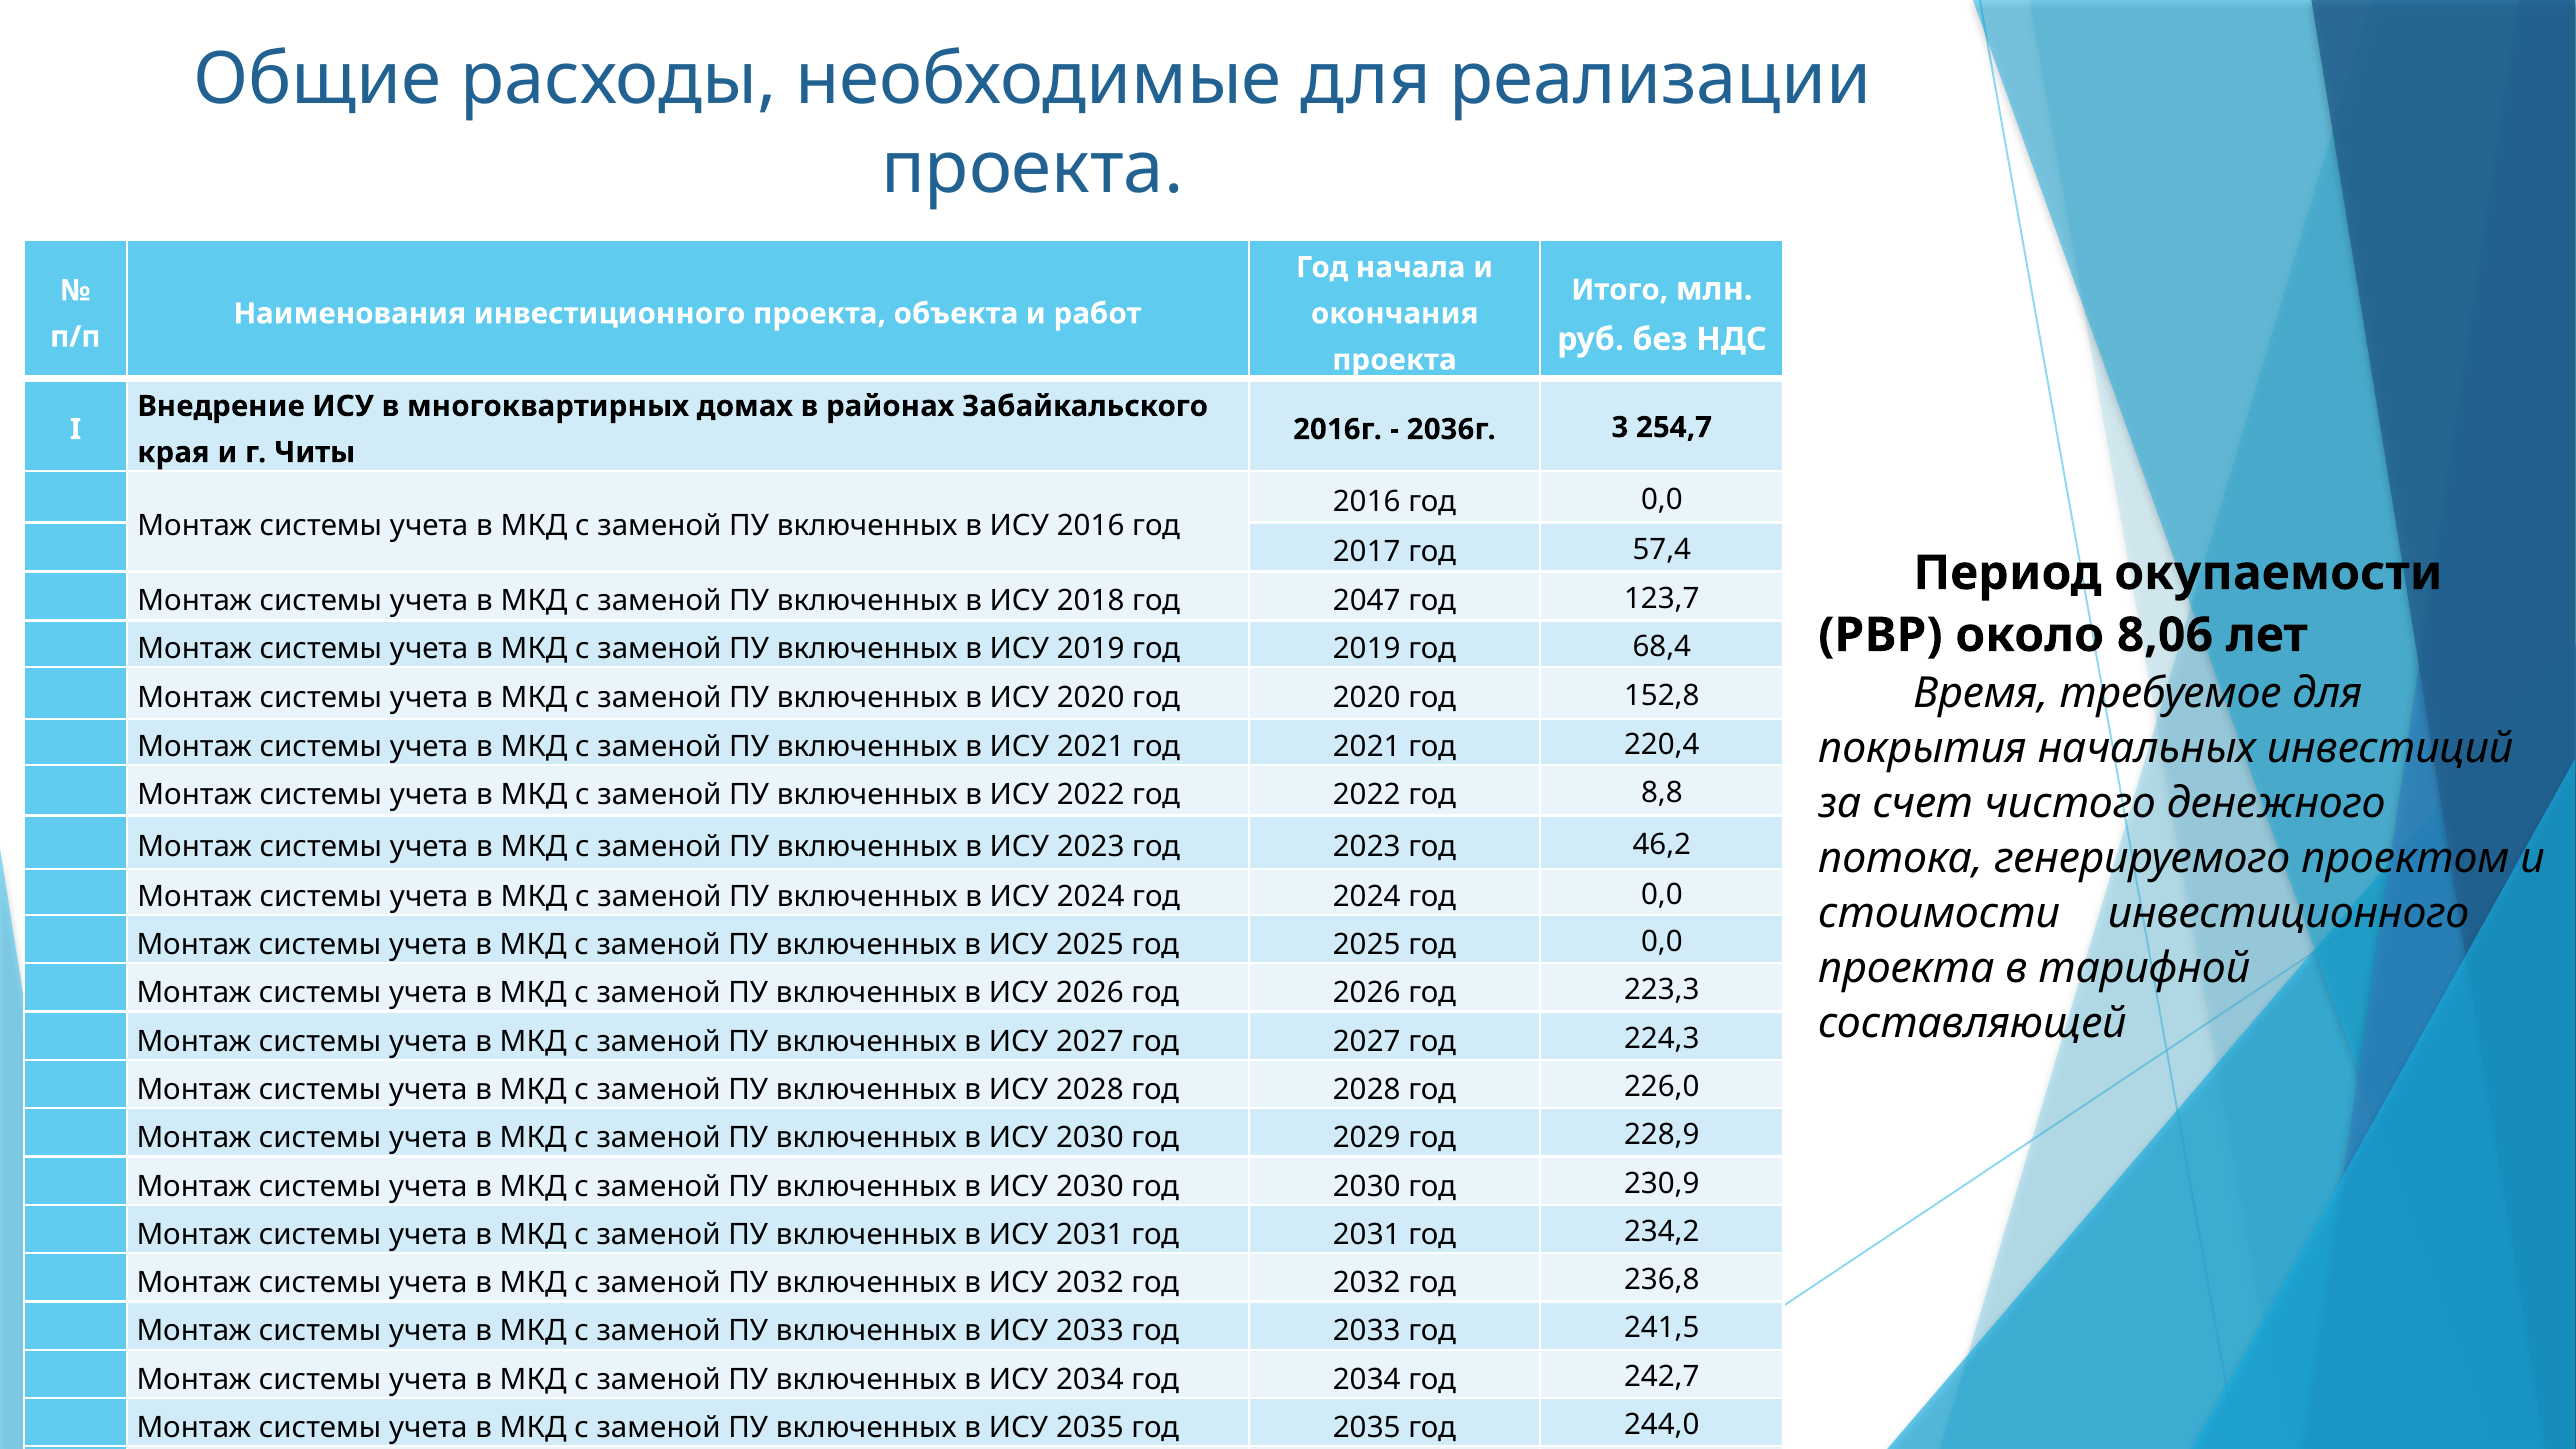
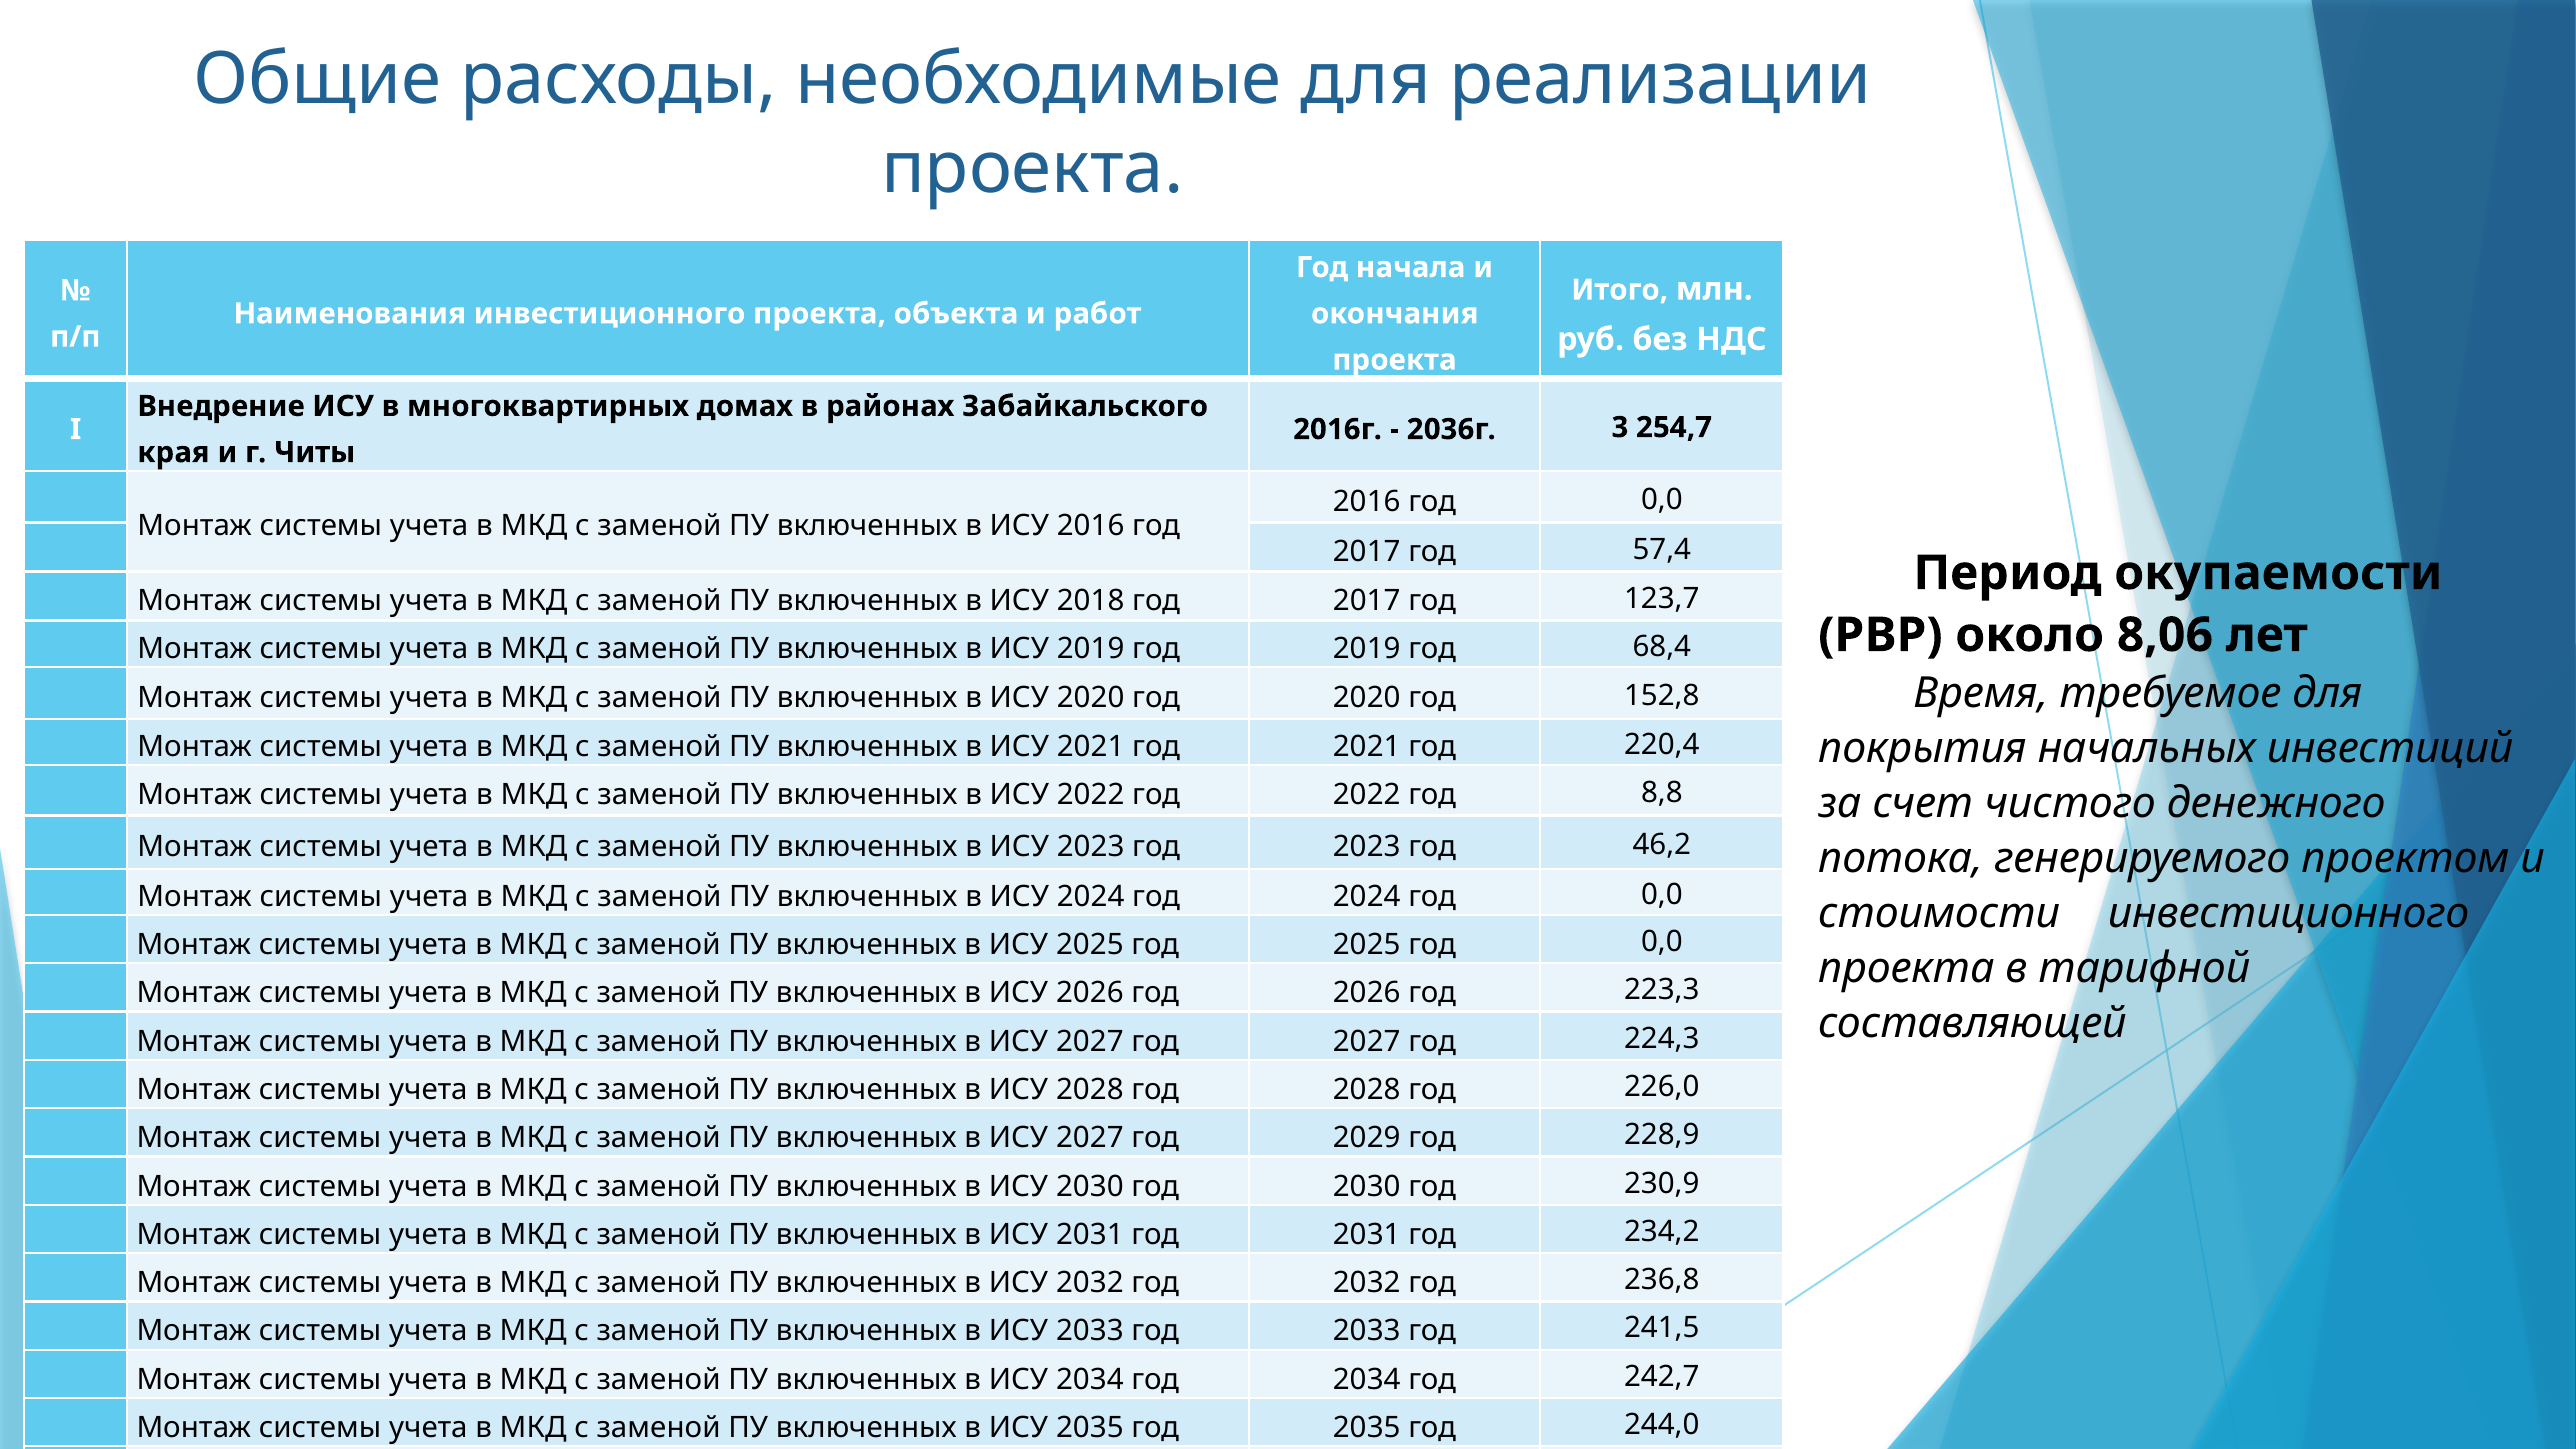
год 2047: 2047 -> 2017
2030 at (1090, 1138): 2030 -> 2027
